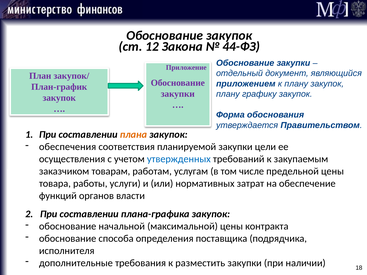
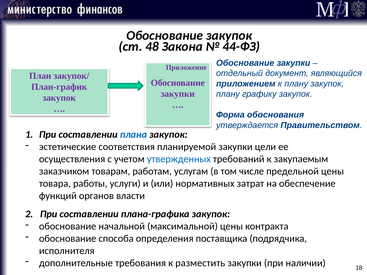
12: 12 -> 48
плана colour: orange -> blue
обеспечения: обеспечения -> эстетические
